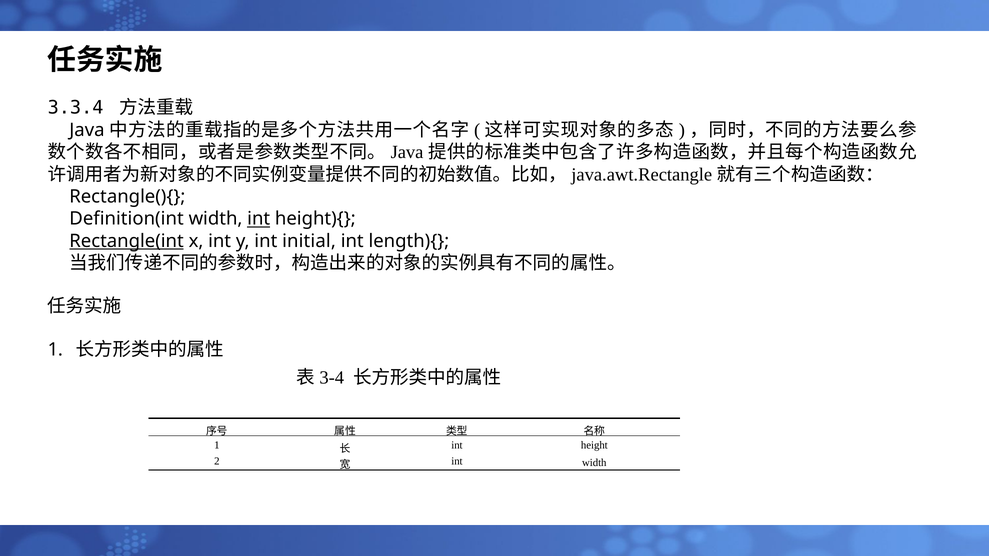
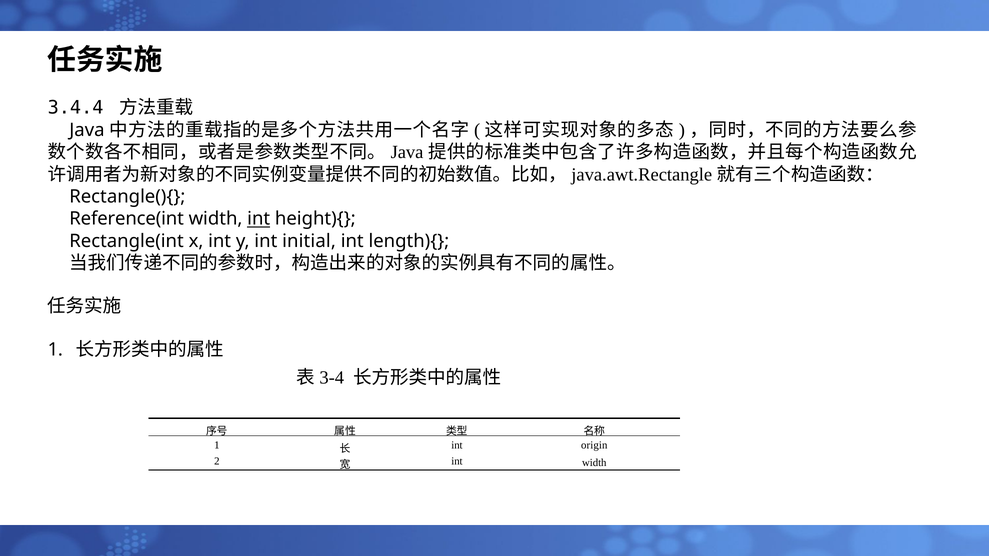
3.3.4: 3.3.4 -> 3.4.4
Definition(int: Definition(int -> Reference(int
Rectangle(int underline: present -> none
height: height -> origin
